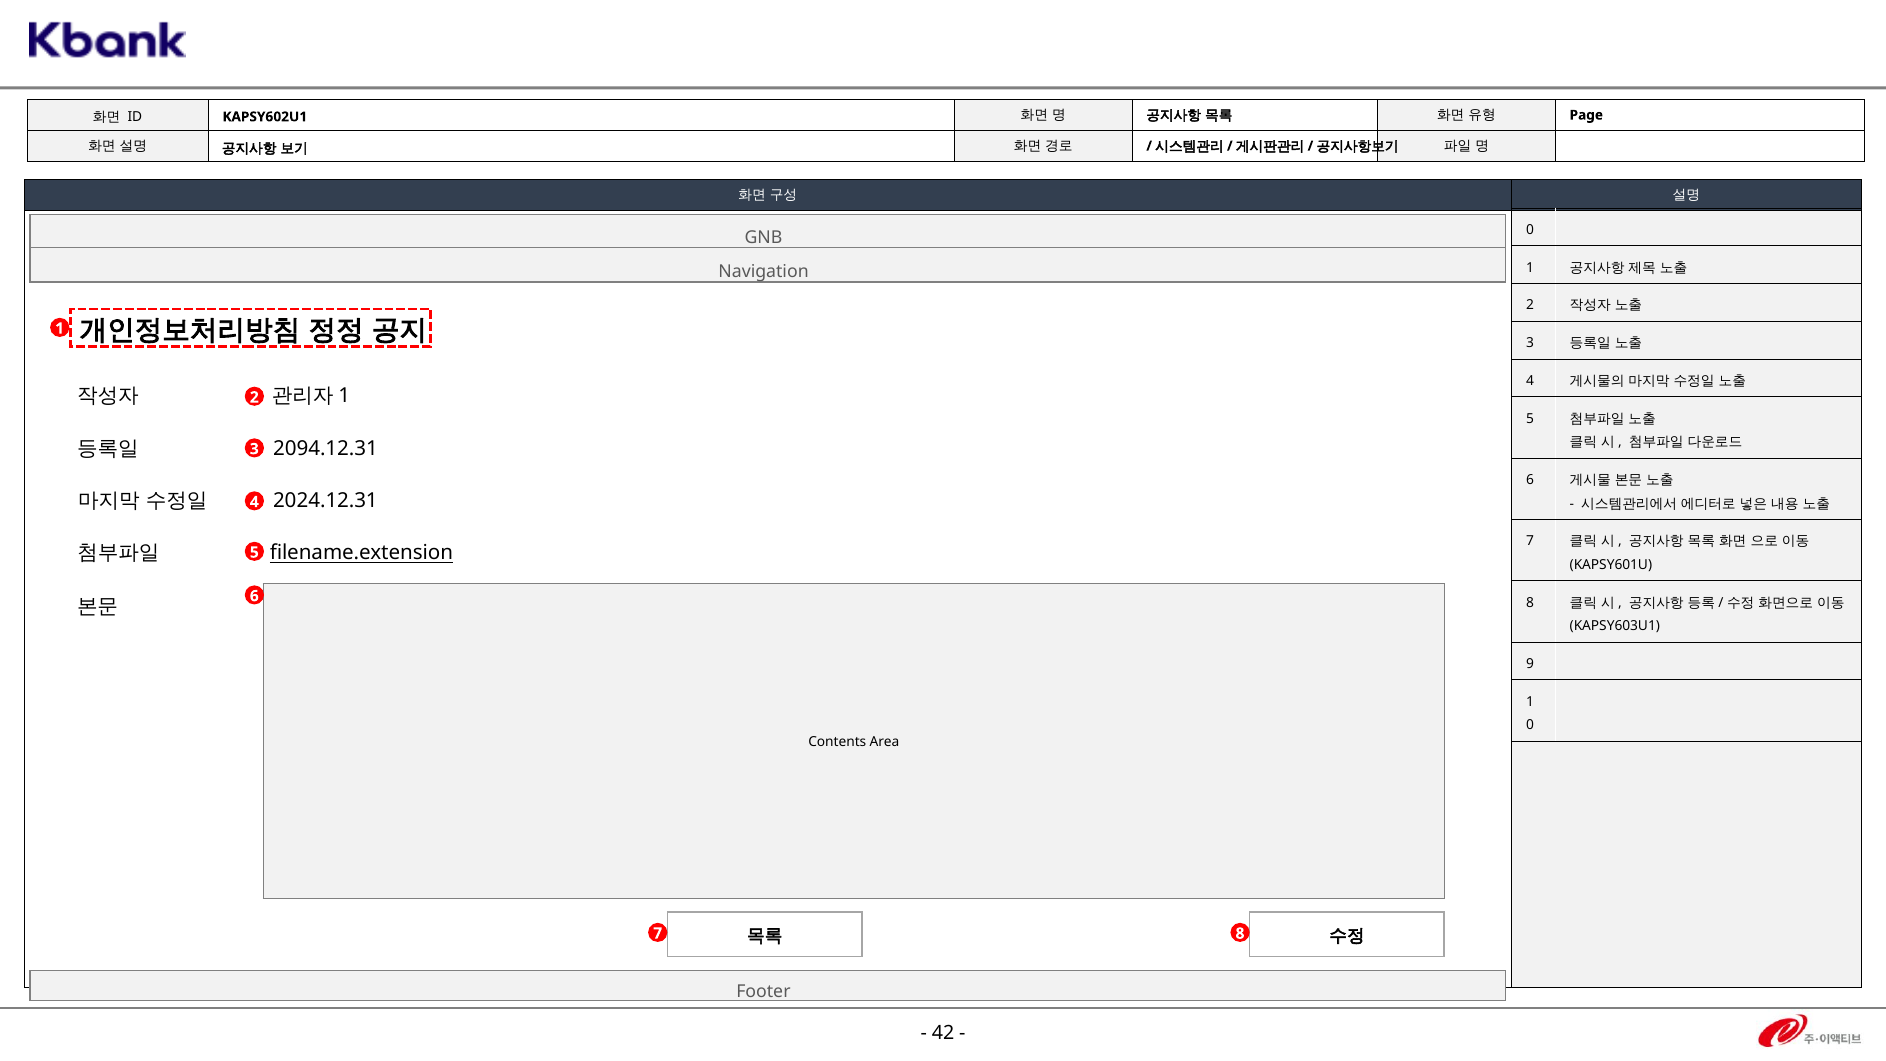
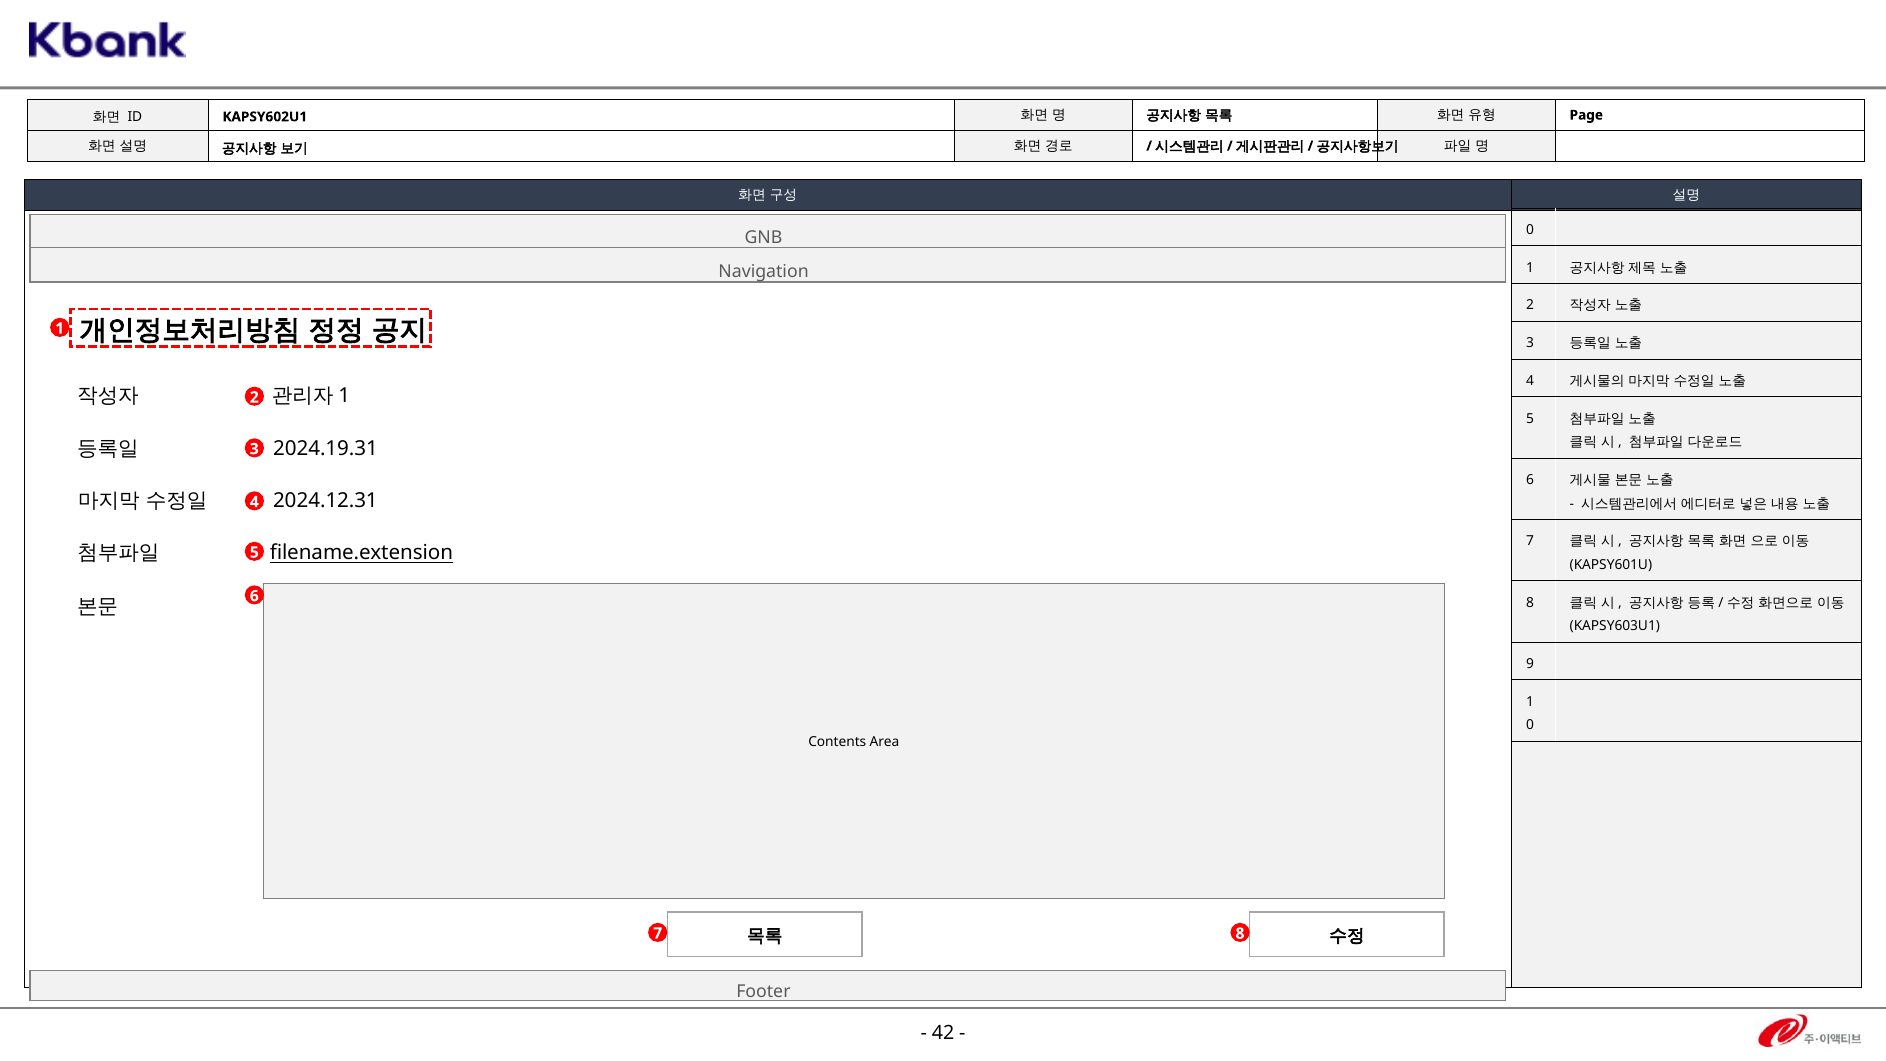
2094.12.31: 2094.12.31 -> 2024.19.31
